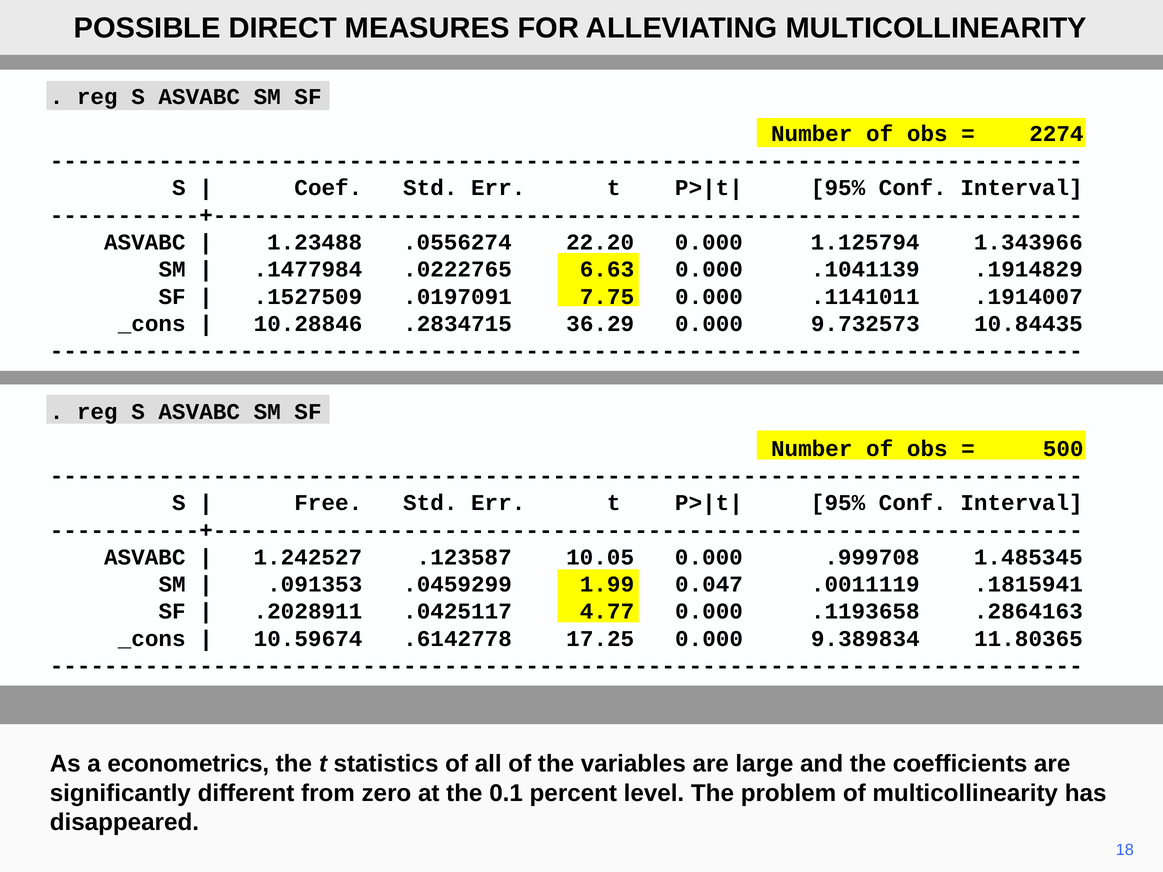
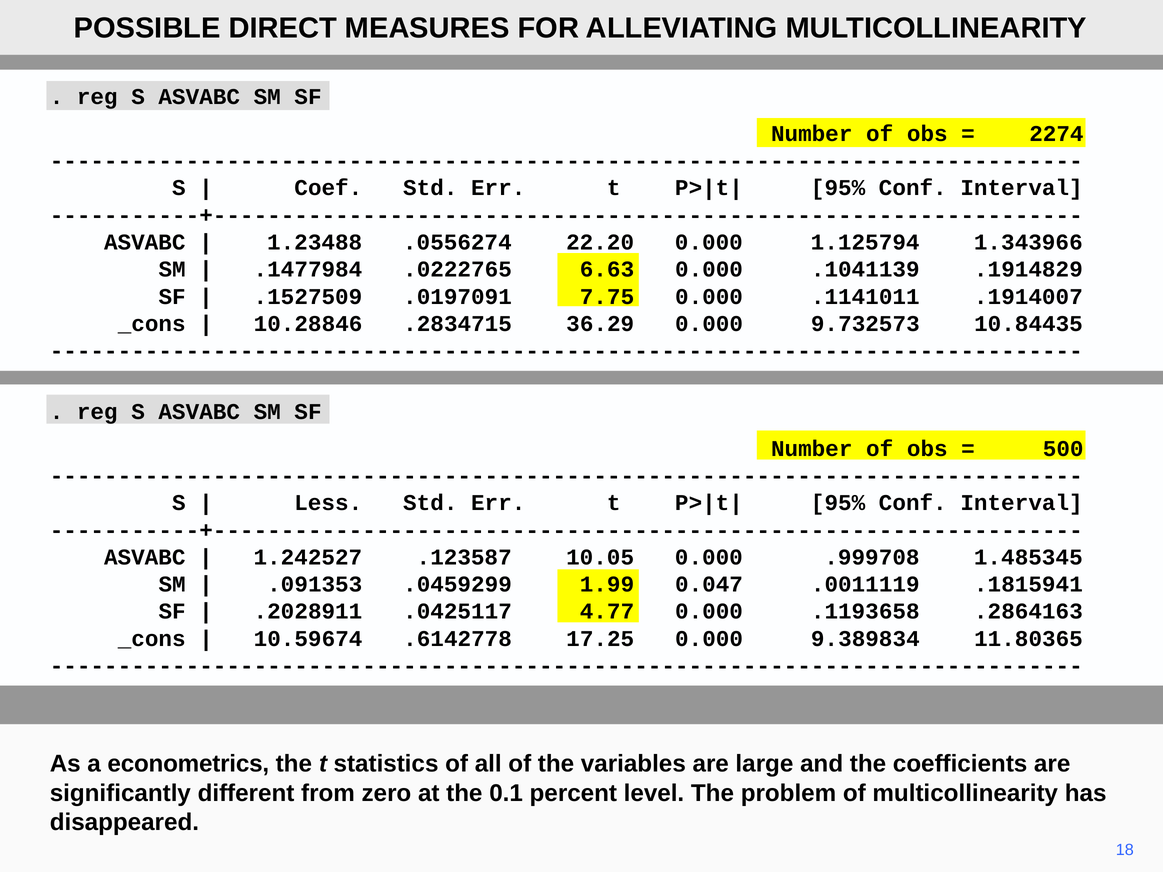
Free: Free -> Less
